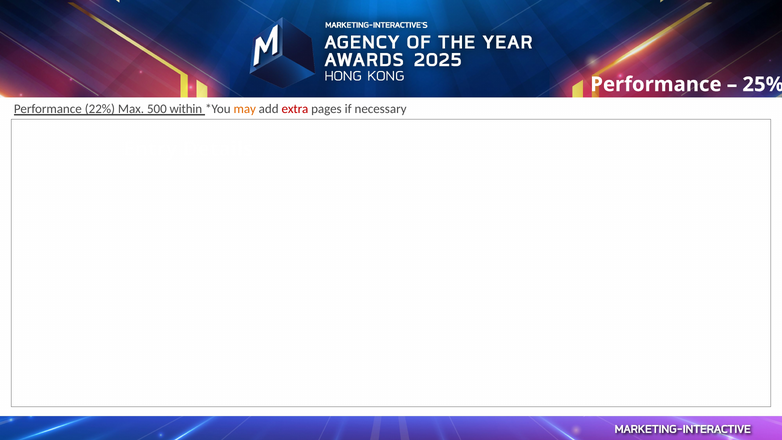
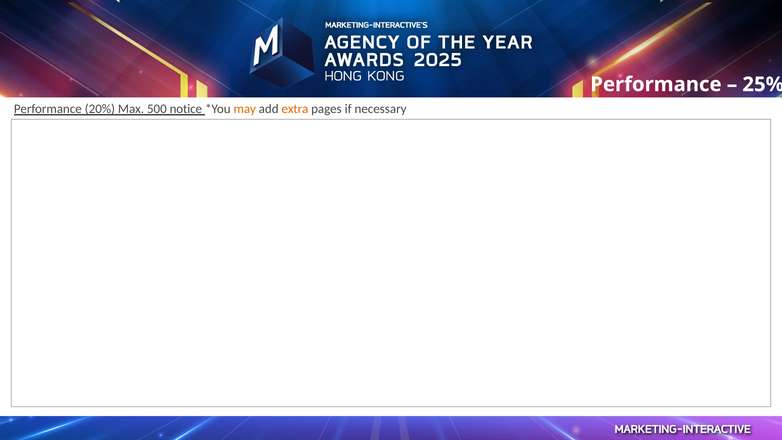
22%: 22% -> 20%
within: within -> notice
extra colour: red -> orange
